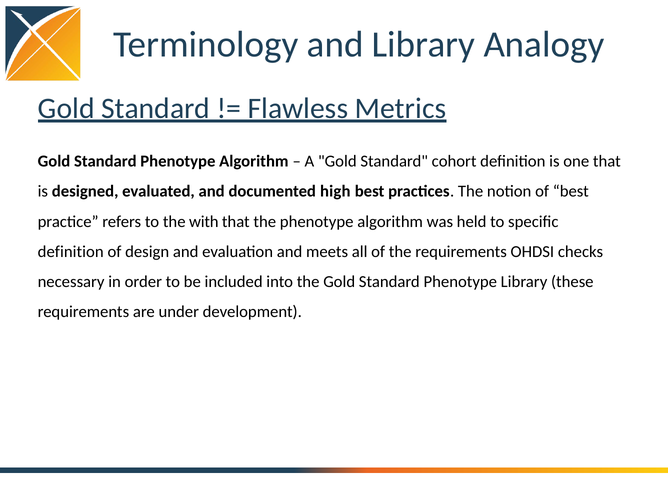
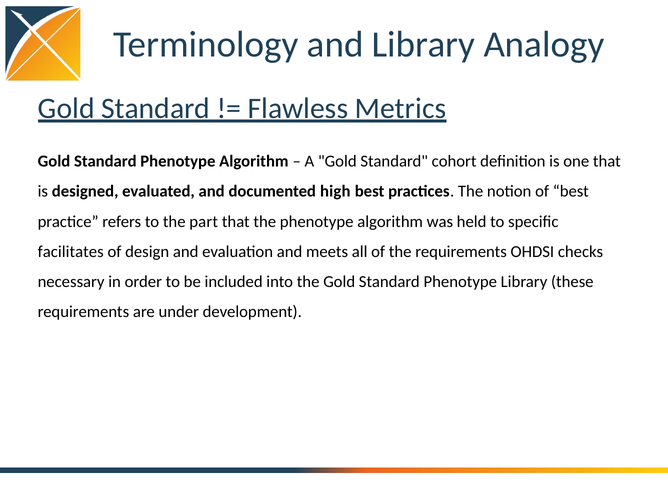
with: with -> part
definition at (71, 252): definition -> facilitates
